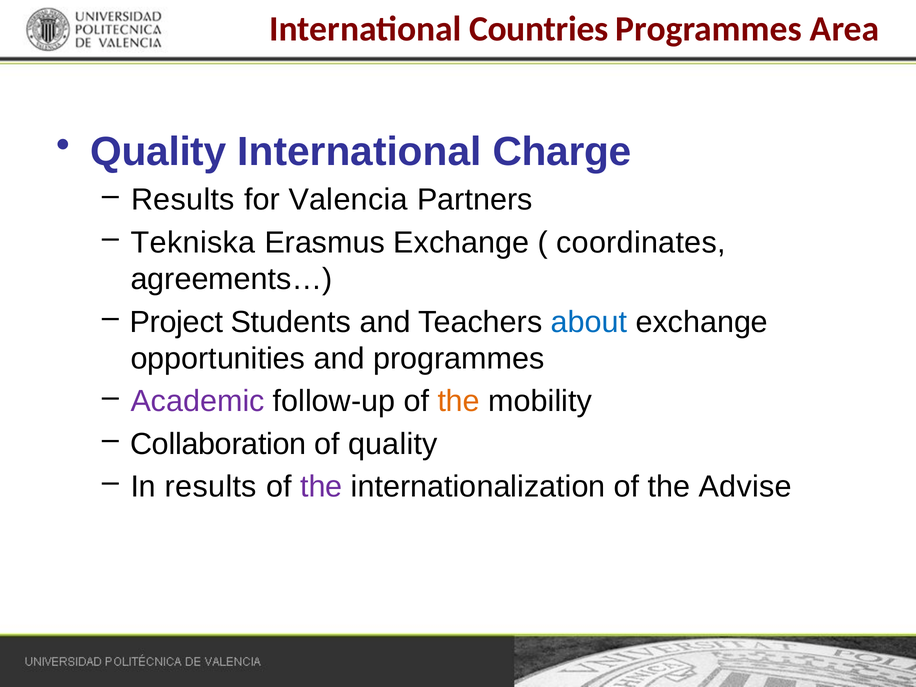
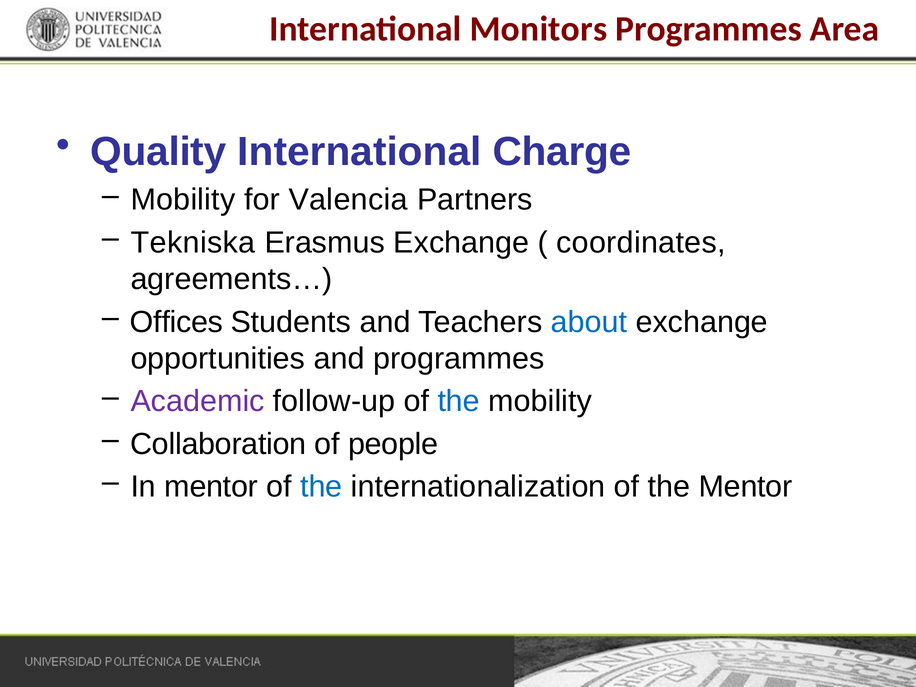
Countries: Countries -> Monitors
Results at (183, 200): Results -> Mobility
Project: Project -> Offices
the at (459, 401) colour: orange -> blue
of quality: quality -> people
In results: results -> mentor
the at (321, 487) colour: purple -> blue
the Advise: Advise -> Mentor
